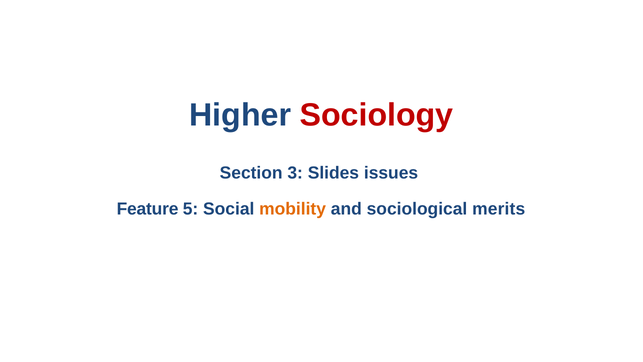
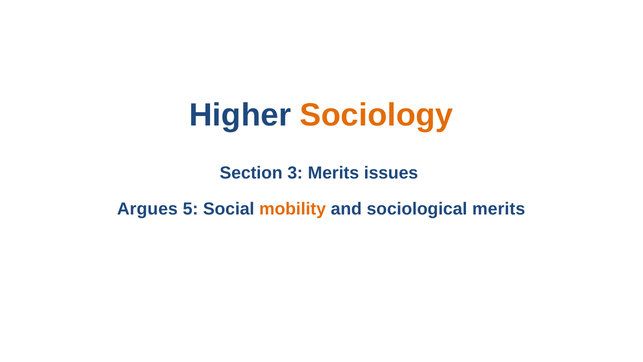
Sociology colour: red -> orange
3 Slides: Slides -> Merits
Feature: Feature -> Argues
